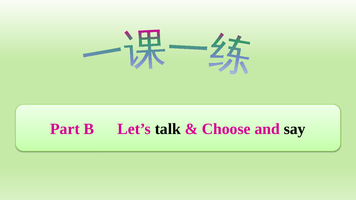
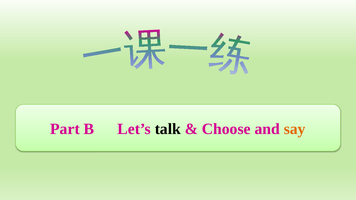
say colour: black -> orange
